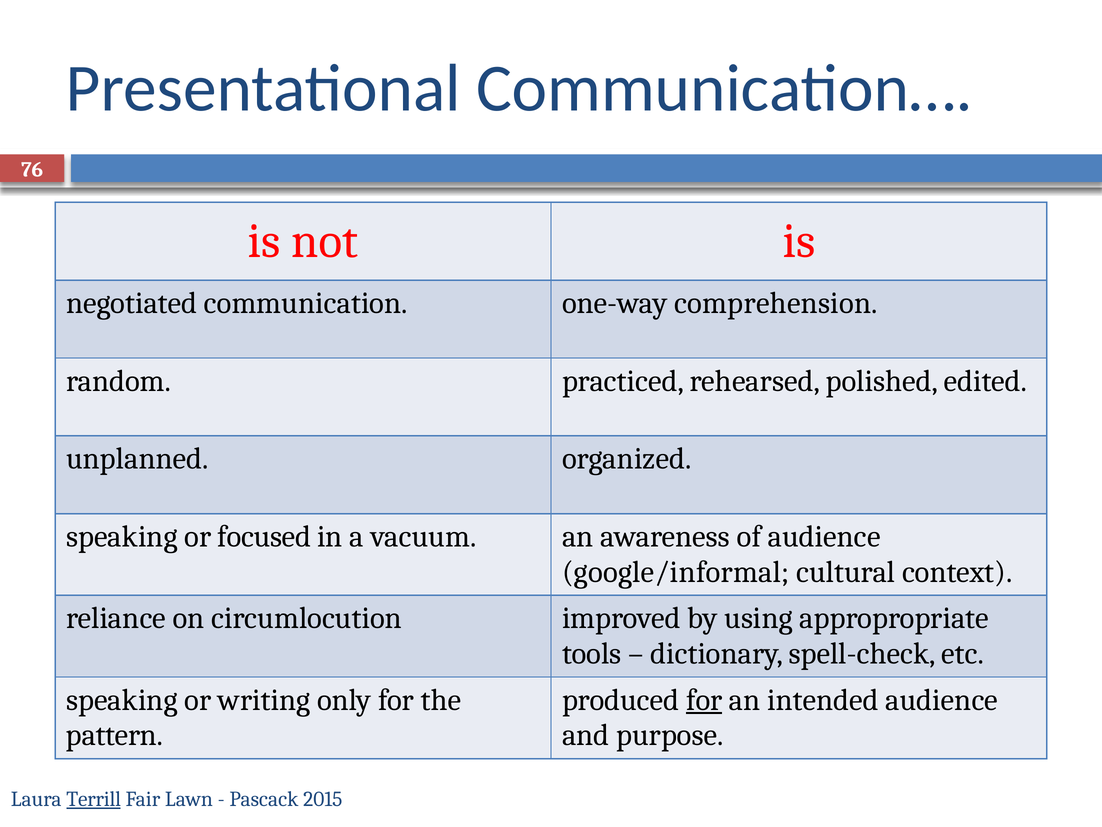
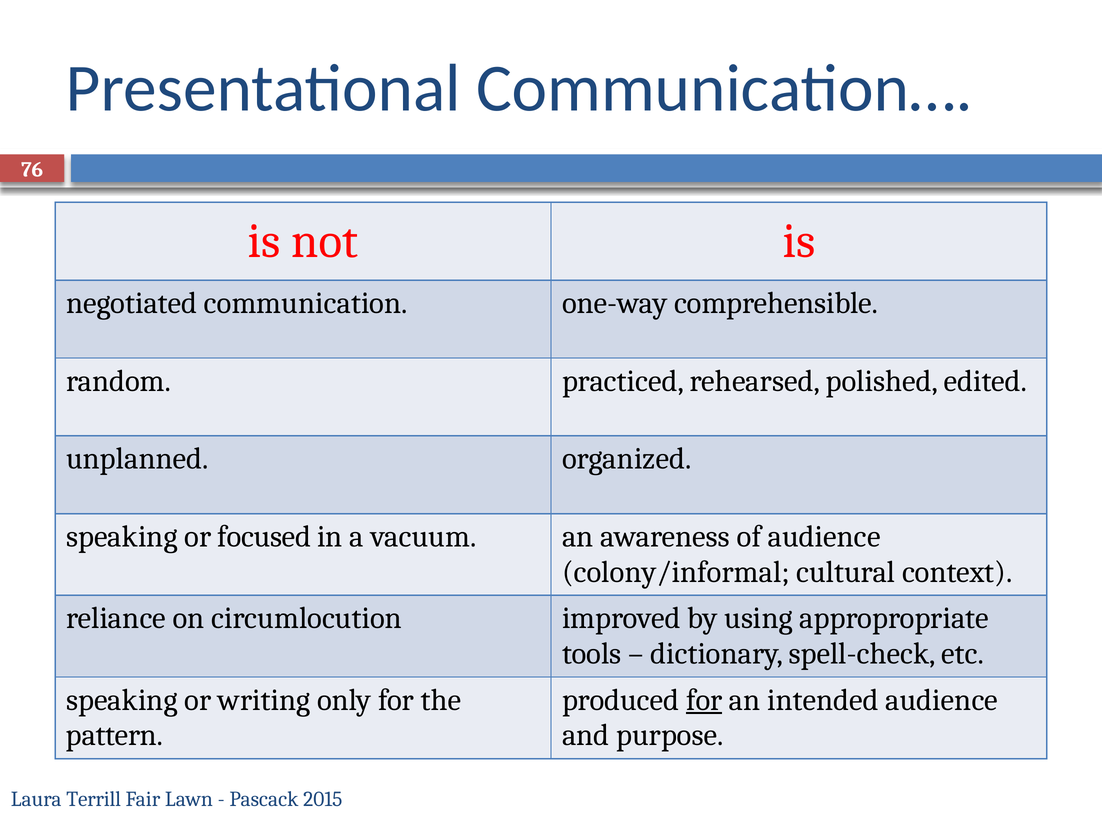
comprehension: comprehension -> comprehensible
google/informal: google/informal -> colony/informal
Terrill underline: present -> none
